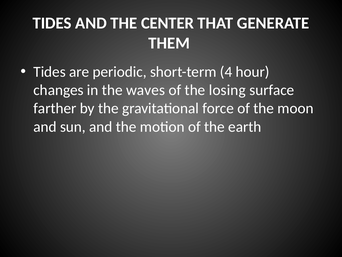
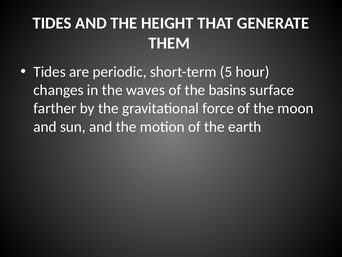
CENTER: CENTER -> HEIGHT
4: 4 -> 5
losing: losing -> basins
